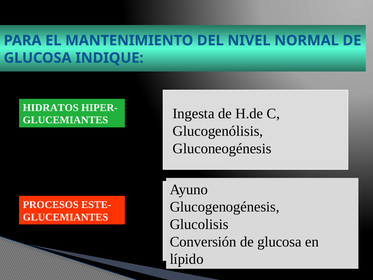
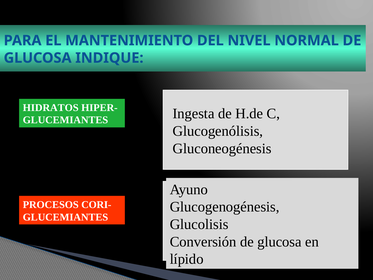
ESTE-: ESTE- -> CORI-
